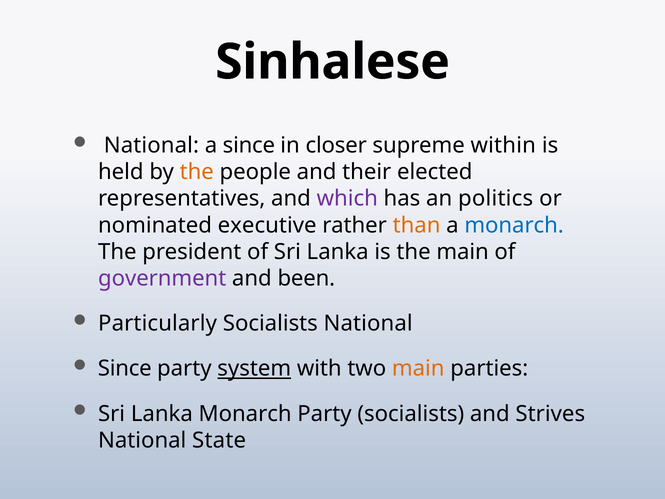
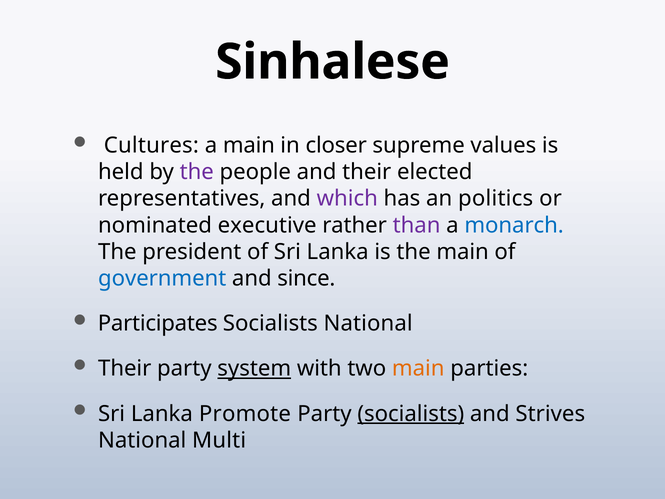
National at (151, 145): National -> Cultures
a since: since -> main
within: within -> values
the at (197, 172) colour: orange -> purple
than colour: orange -> purple
government colour: purple -> blue
been: been -> since
Particularly: Particularly -> Participates
Since at (125, 368): Since -> Their
Lanka Monarch: Monarch -> Promote
socialists at (411, 414) underline: none -> present
State: State -> Multi
